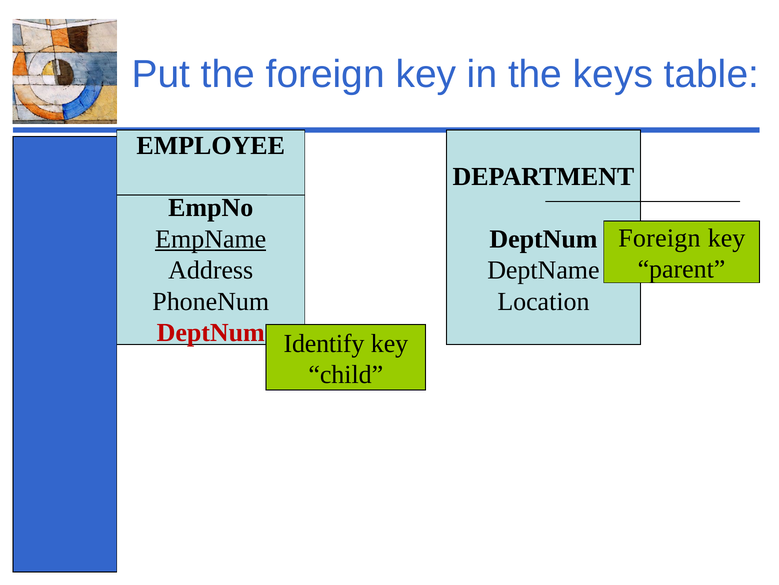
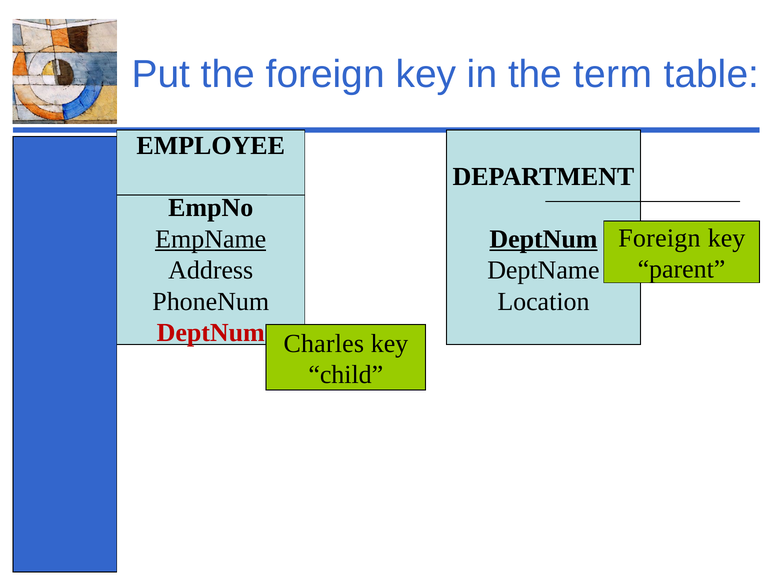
keys: keys -> term
DeptNum at (543, 239) underline: none -> present
Identify: Identify -> Charles
